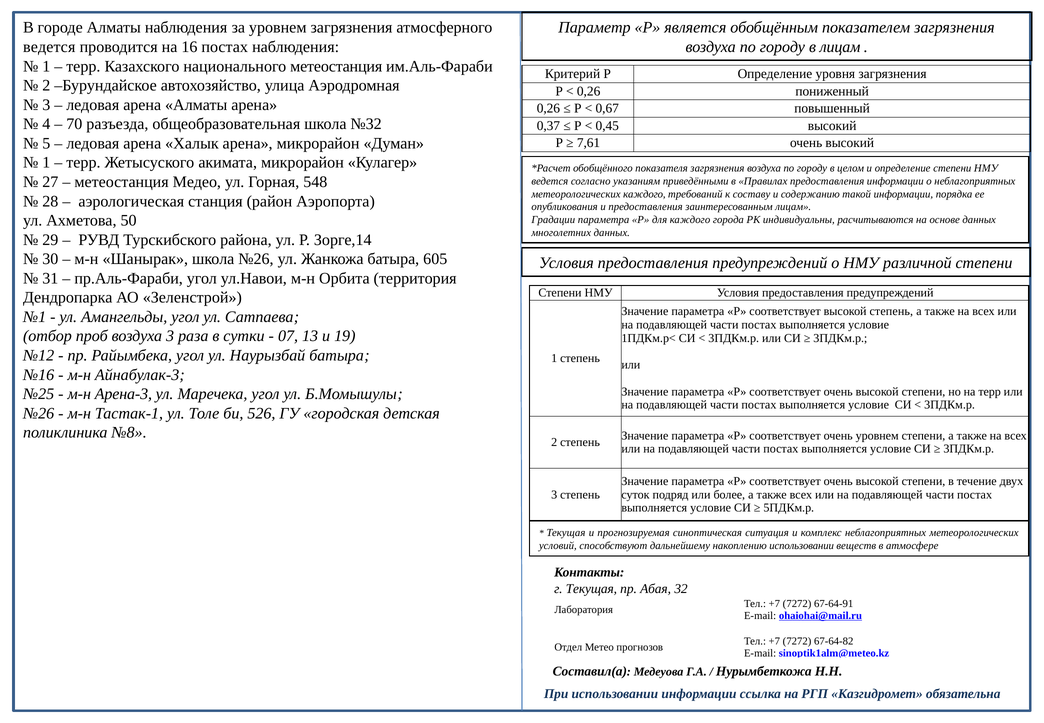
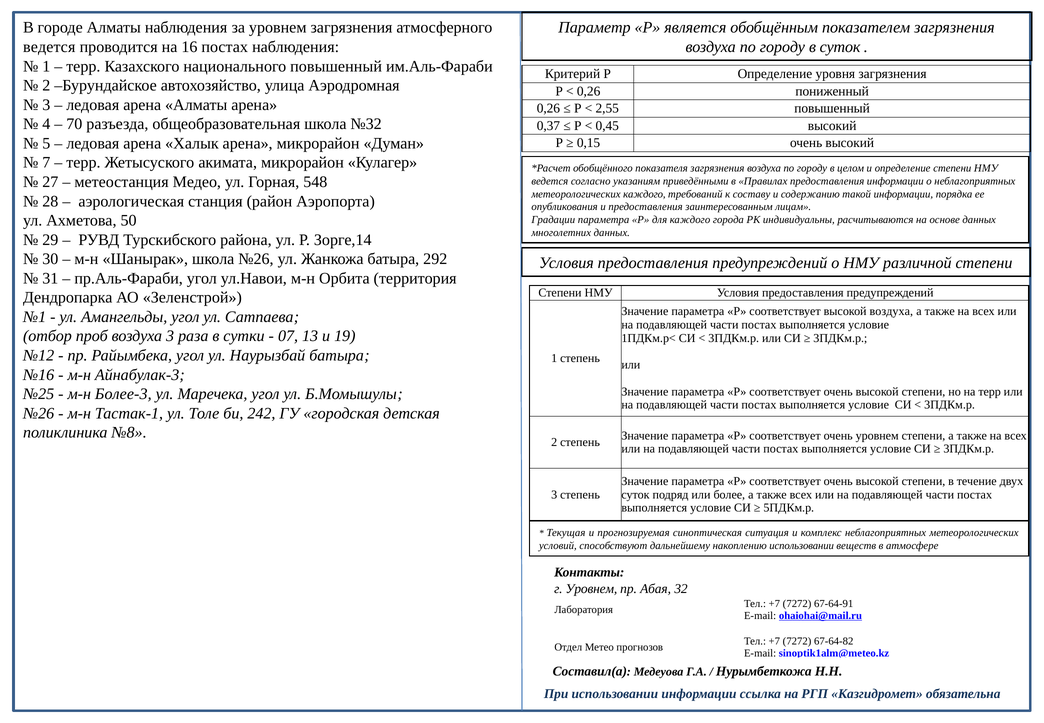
в лицам: лицам -> суток
национального метеостанция: метеостанция -> повышенный
0,67: 0,67 -> 2,55
7,61: 7,61 -> 0,15
1 at (46, 163): 1 -> 7
605: 605 -> 292
высокой степень: степень -> воздуха
Арена-3: Арена-3 -> Более-3
526: 526 -> 242
г Текущая: Текущая -> Уровнем
